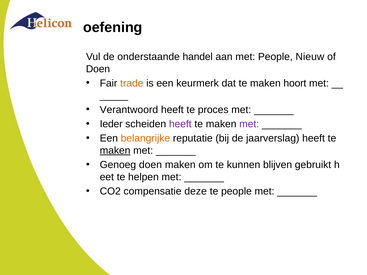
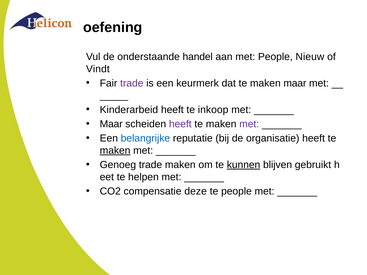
Doen at (98, 69): Doen -> Vindt
trade at (132, 83) colour: orange -> purple
maken hoort: hoort -> maar
Verantwoord: Verantwoord -> Kinderarbeid
proces: proces -> inkoop
Ieder at (111, 124): Ieder -> Maar
belangrijke colour: orange -> blue
jaarverslag: jaarverslag -> organisatie
Genoeg doen: doen -> trade
kunnen underline: none -> present
